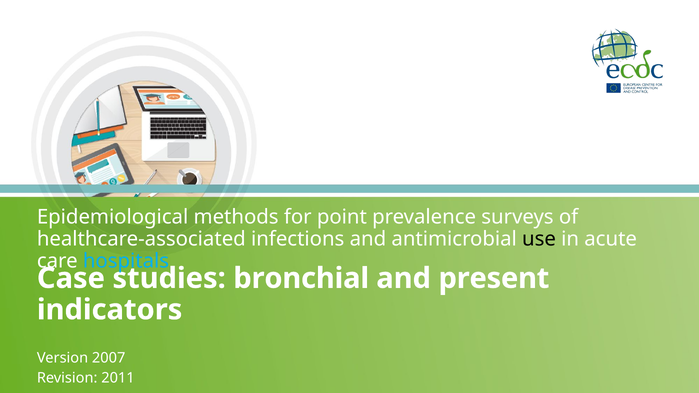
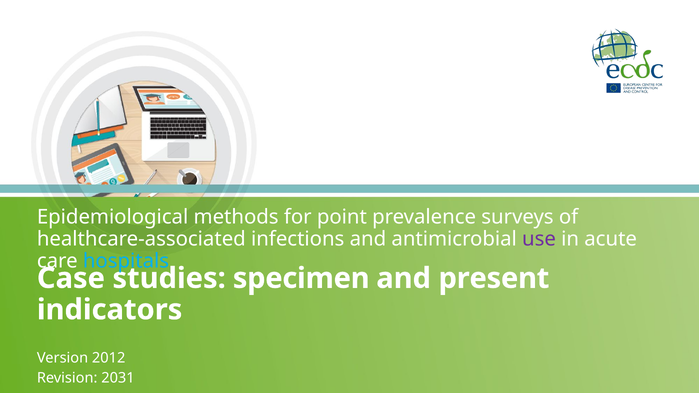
use colour: black -> purple
bronchial: bronchial -> specimen
2007: 2007 -> 2012
2011: 2011 -> 2031
